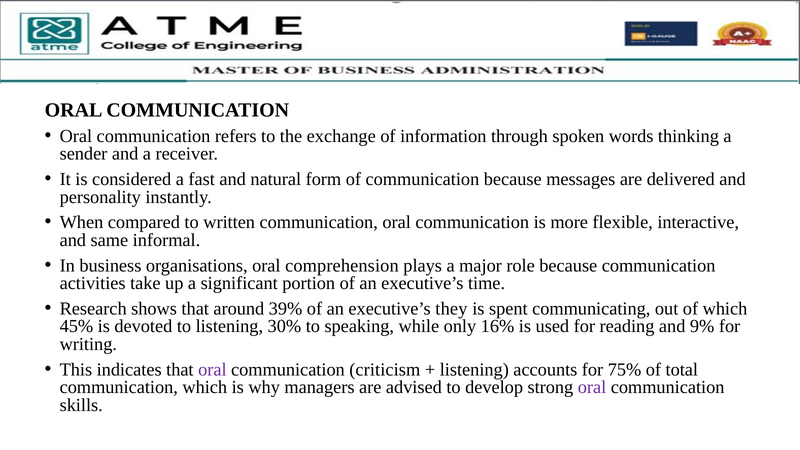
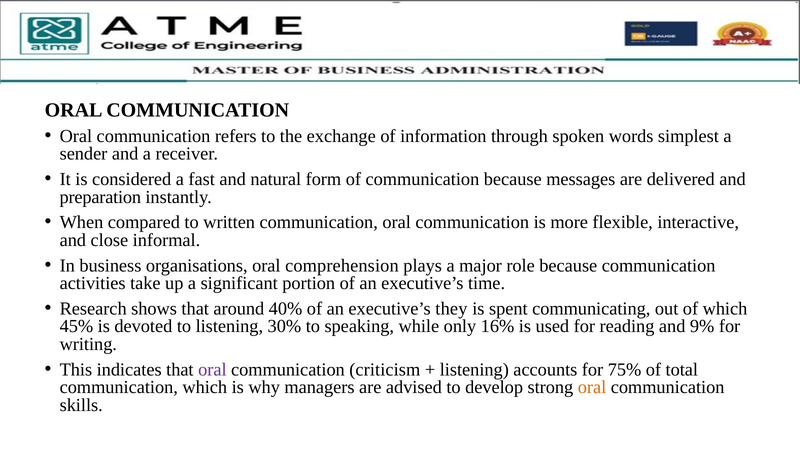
thinking: thinking -> simplest
personality: personality -> preparation
same: same -> close
39%: 39% -> 40%
oral at (592, 387) colour: purple -> orange
